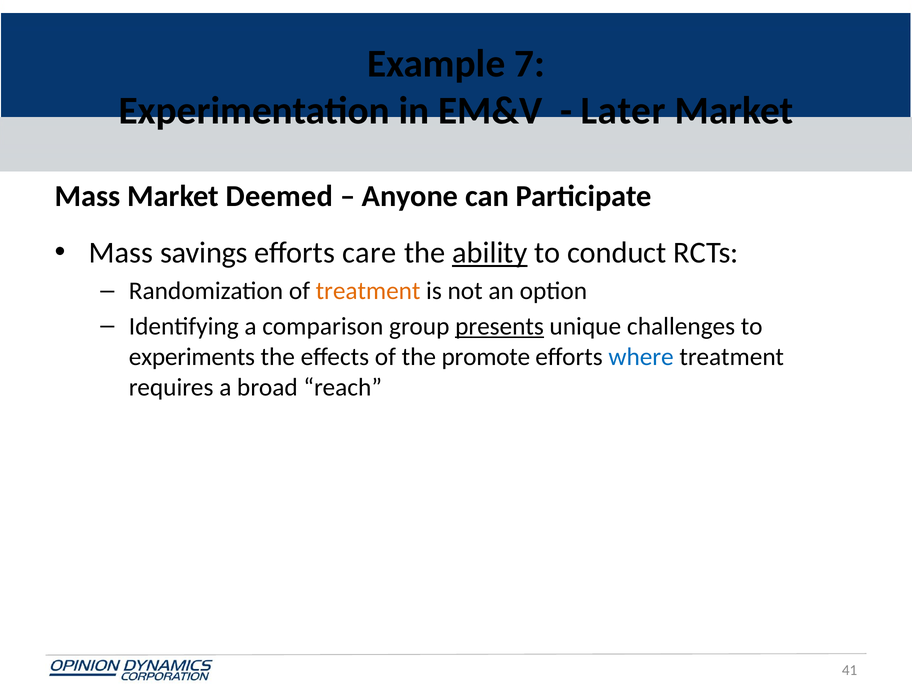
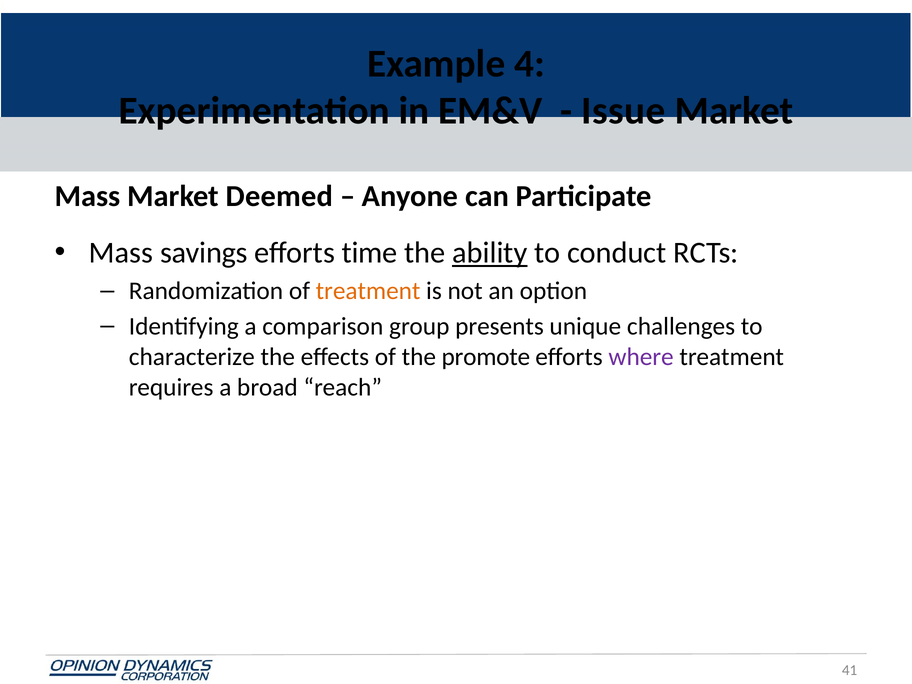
7: 7 -> 4
Later: Later -> Issue
care: care -> time
presents underline: present -> none
experiments: experiments -> characterize
where colour: blue -> purple
